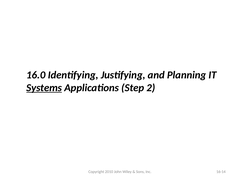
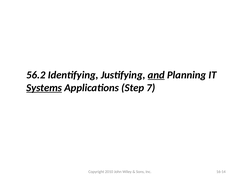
16.0: 16.0 -> 56.2
and underline: none -> present
2: 2 -> 7
